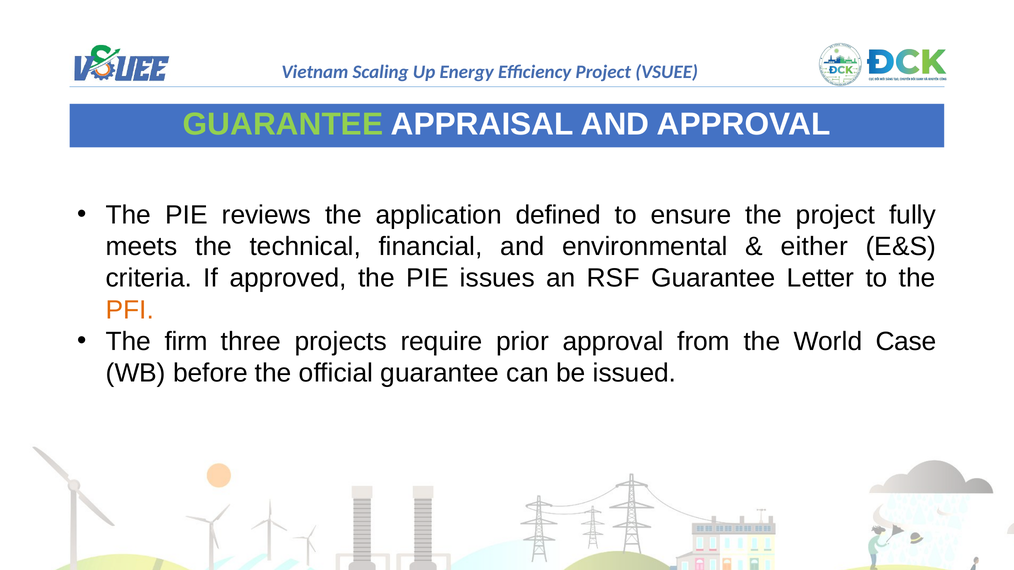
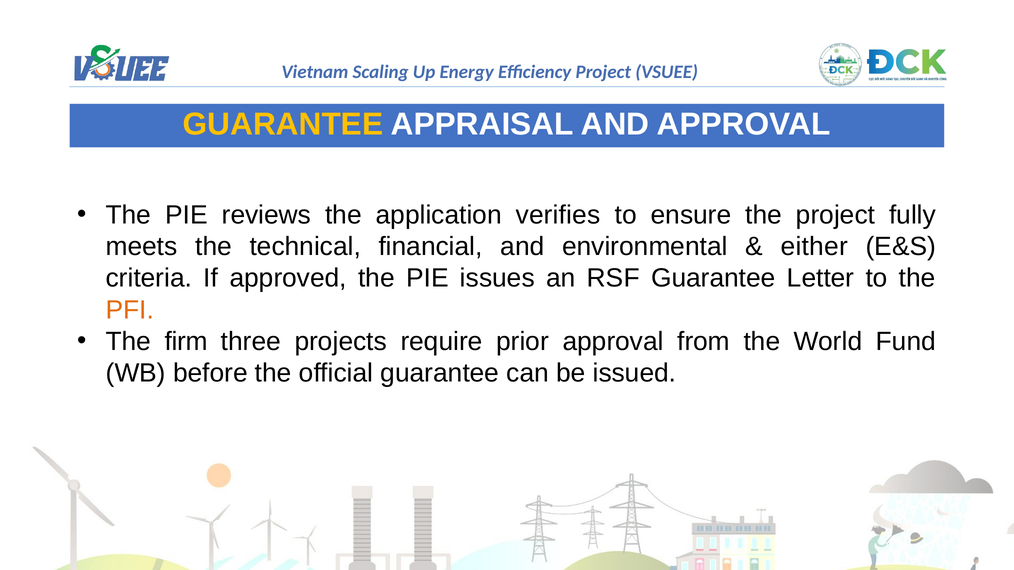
GUARANTEE at (283, 125) colour: light green -> yellow
defined: defined -> verifies
Case: Case -> Fund
